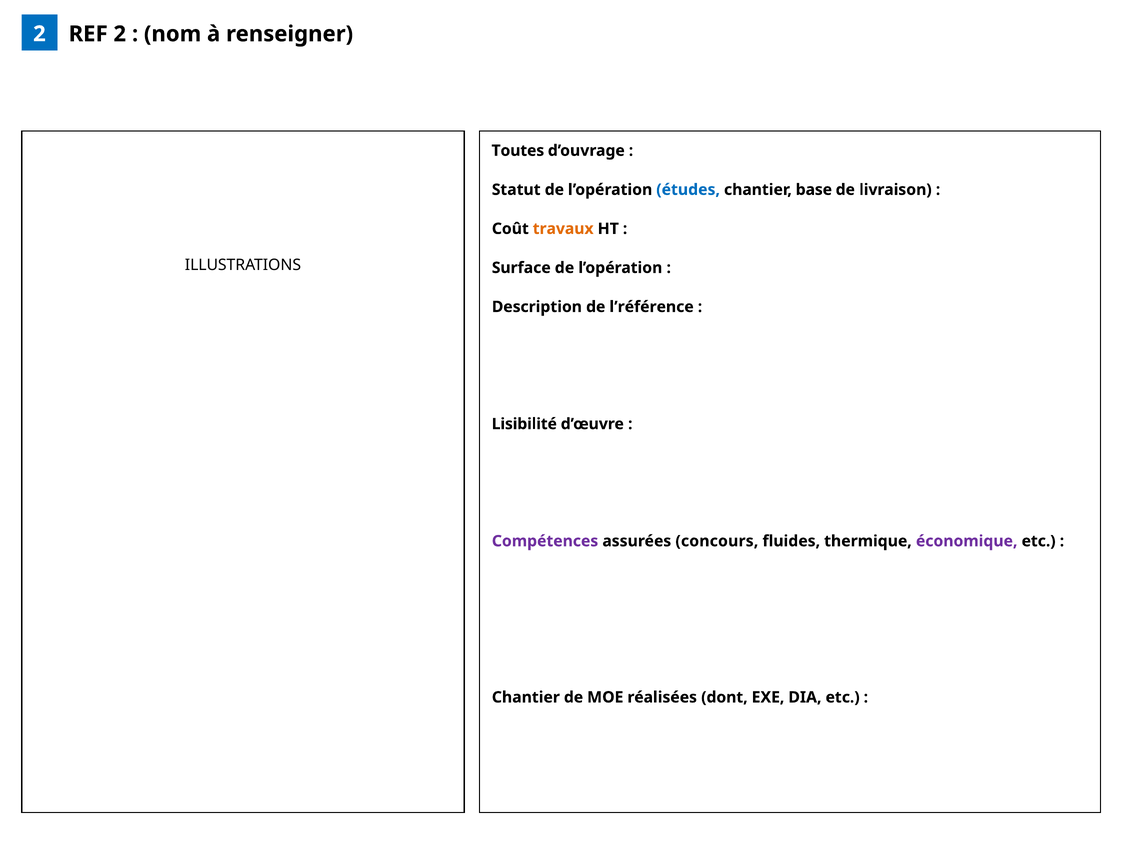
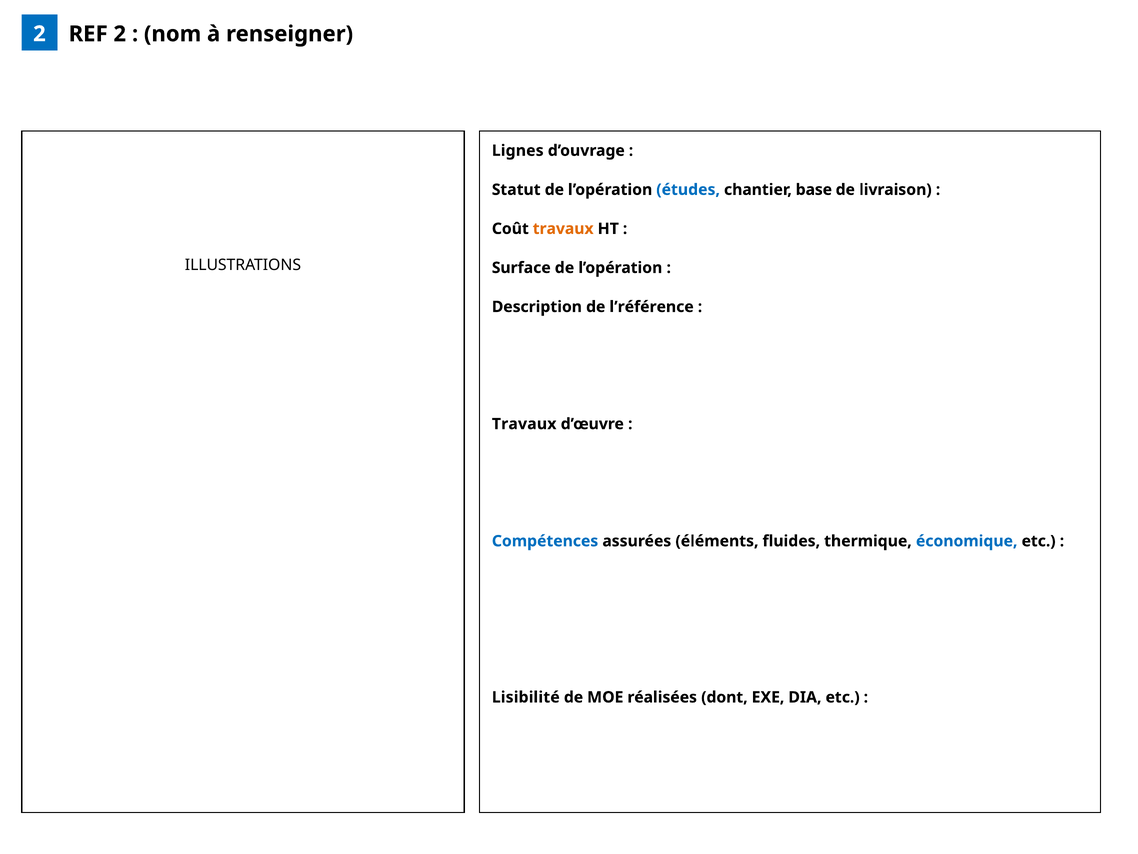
Toutes: Toutes -> Lignes
Lisibilité at (524, 424): Lisibilité -> Travaux
Compétences colour: purple -> blue
concours: concours -> éléments
économique colour: purple -> blue
Chantier at (526, 697): Chantier -> Lisibilité
